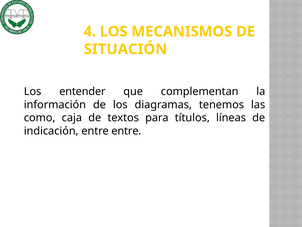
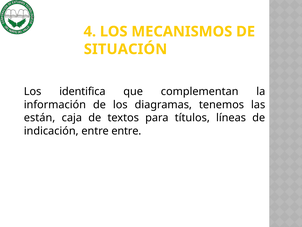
entender: entender -> identifica
como: como -> están
